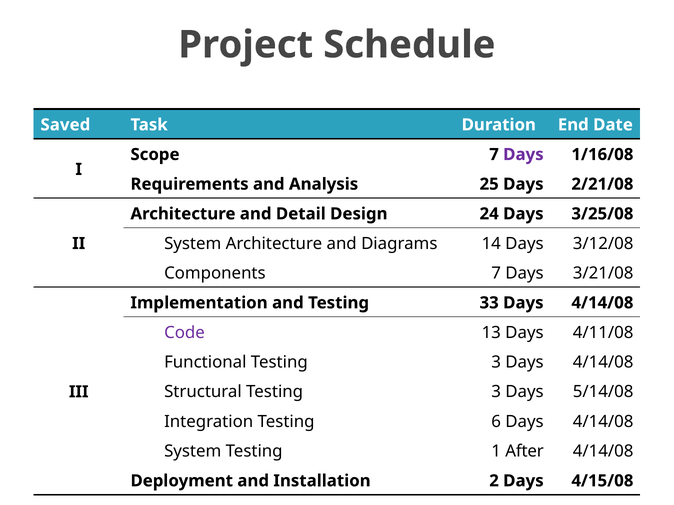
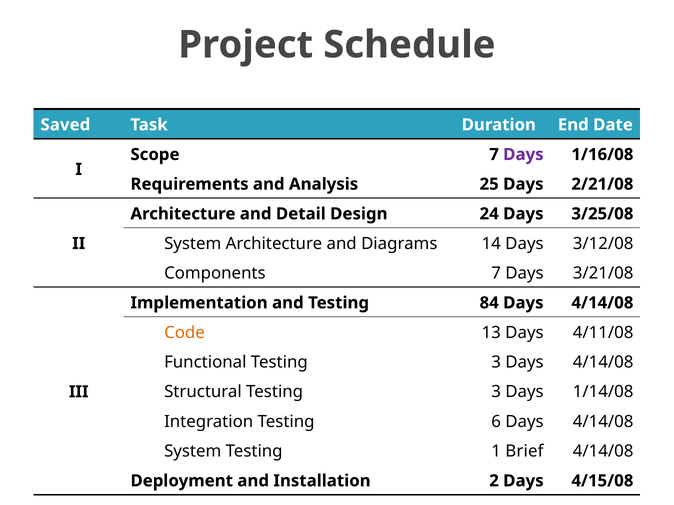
33: 33 -> 84
Code colour: purple -> orange
5/14/08: 5/14/08 -> 1/14/08
After: After -> Brief
